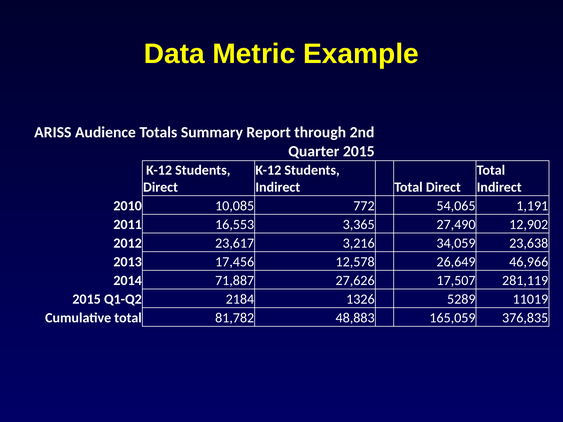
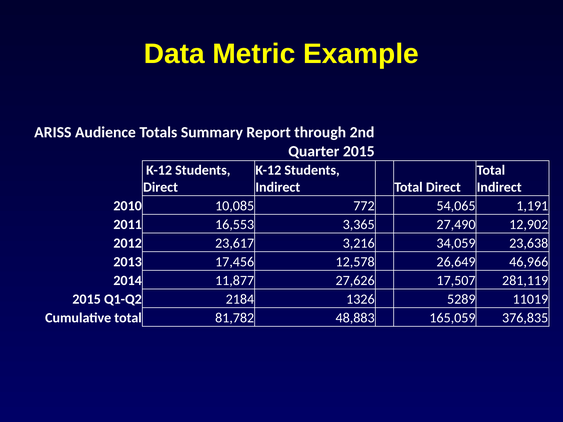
71,887: 71,887 -> 11,877
